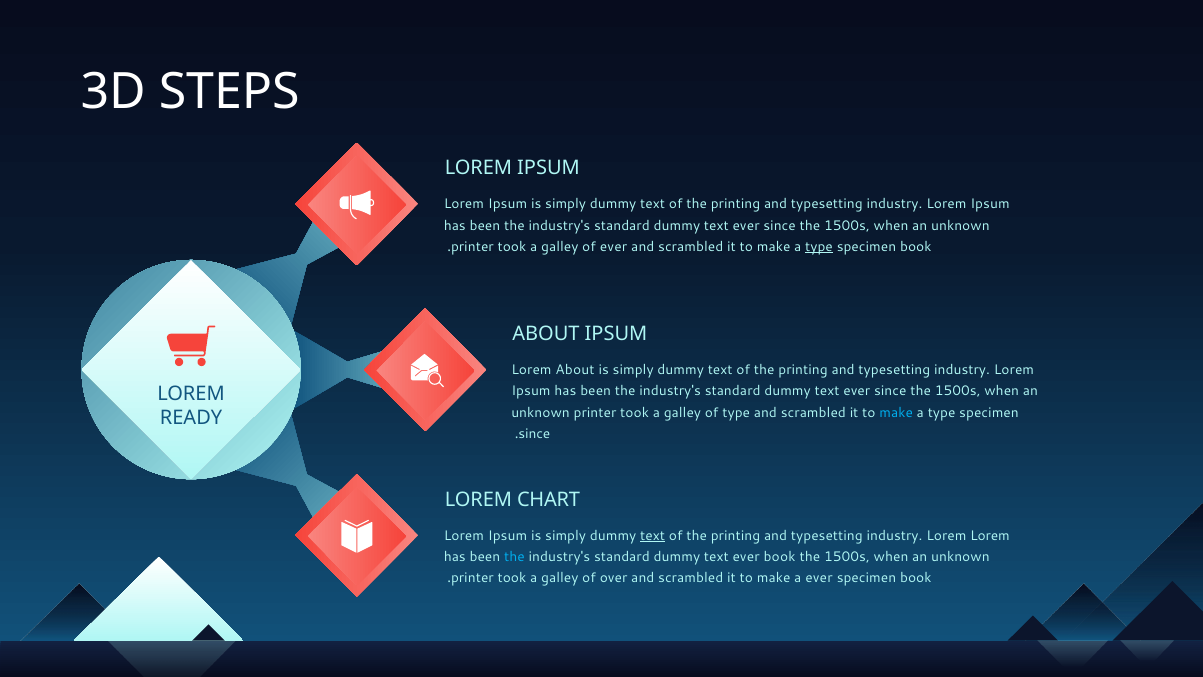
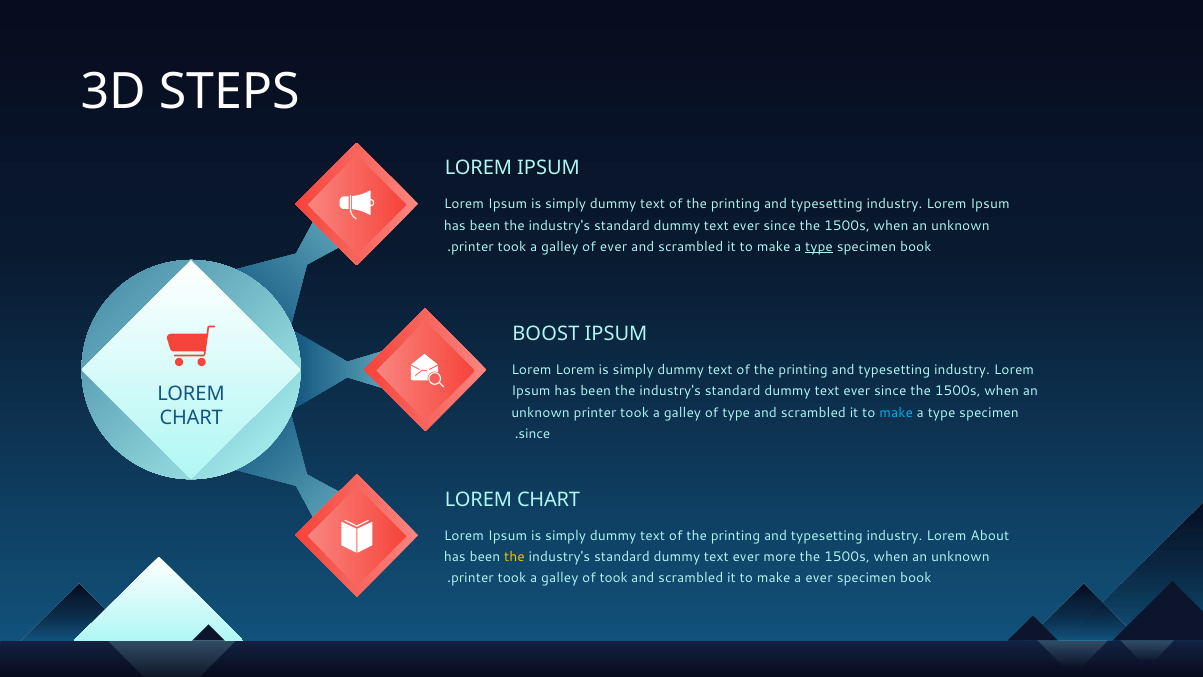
ABOUT at (546, 334): ABOUT -> BOOST
Lorem About: About -> Lorem
READY at (191, 418): READY -> CHART
text at (653, 535) underline: present -> none
Lorem Lorem: Lorem -> About
the at (514, 557) colour: light blue -> yellow
ever book: book -> more
of over: over -> took
